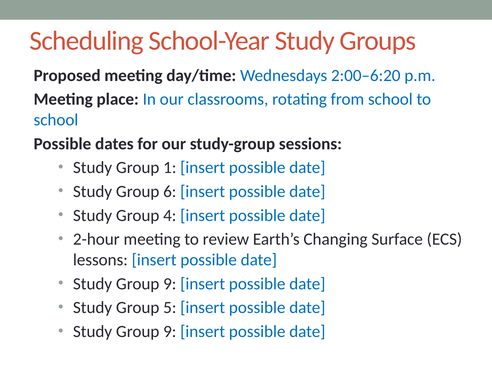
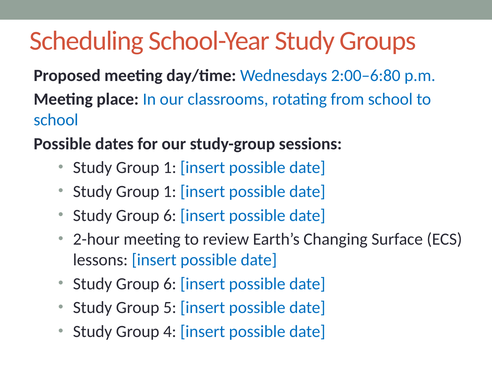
2:00–6:20: 2:00–6:20 -> 2:00–6:80
6 at (170, 192): 6 -> 1
4 at (170, 215): 4 -> 6
9 at (170, 284): 9 -> 6
9 at (170, 332): 9 -> 4
